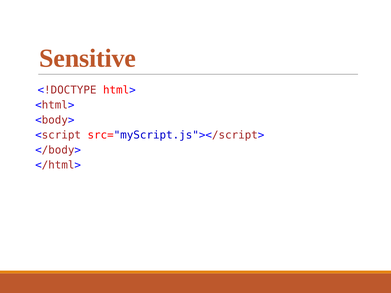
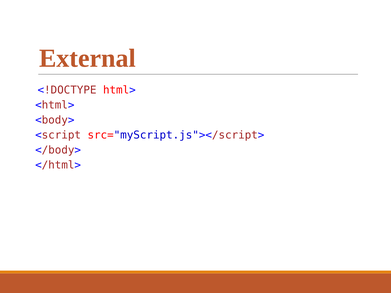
Sensitive: Sensitive -> External
